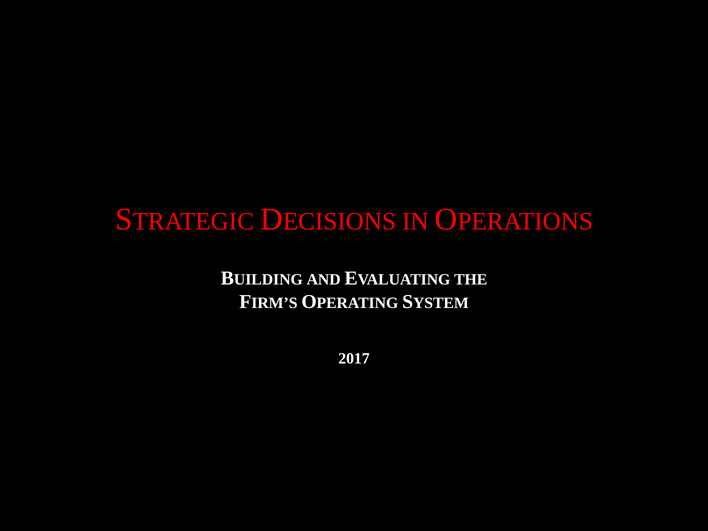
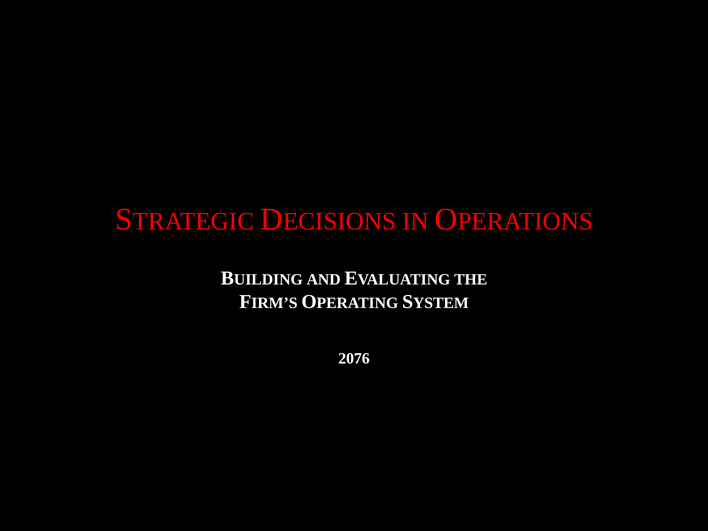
2017: 2017 -> 2076
